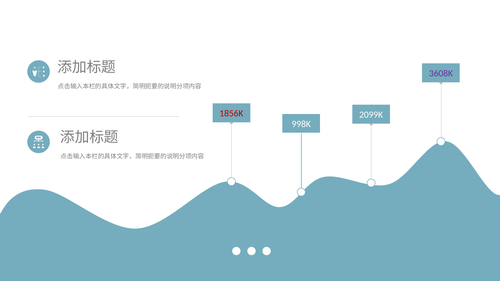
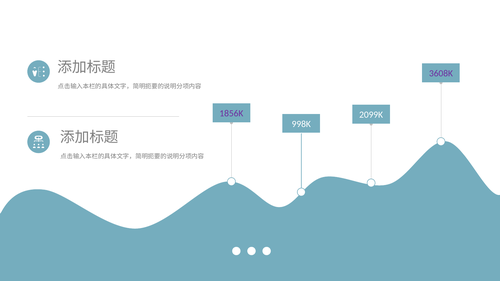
1856K colour: red -> purple
